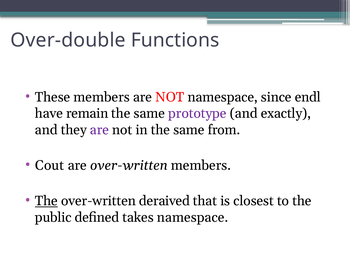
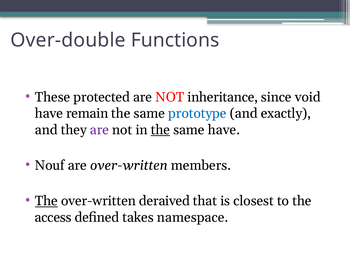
These members: members -> protected
NOT namespace: namespace -> inheritance
endl: endl -> void
prototype colour: purple -> blue
the at (160, 130) underline: none -> present
same from: from -> have
Cout: Cout -> Nouf
public: public -> access
